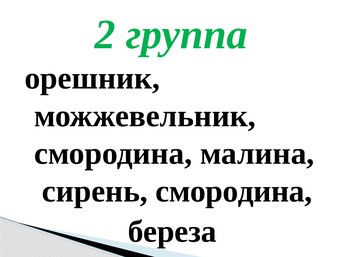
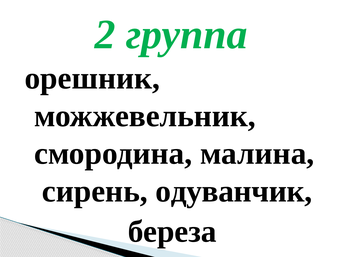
сирень смородина: смородина -> одуванчик
